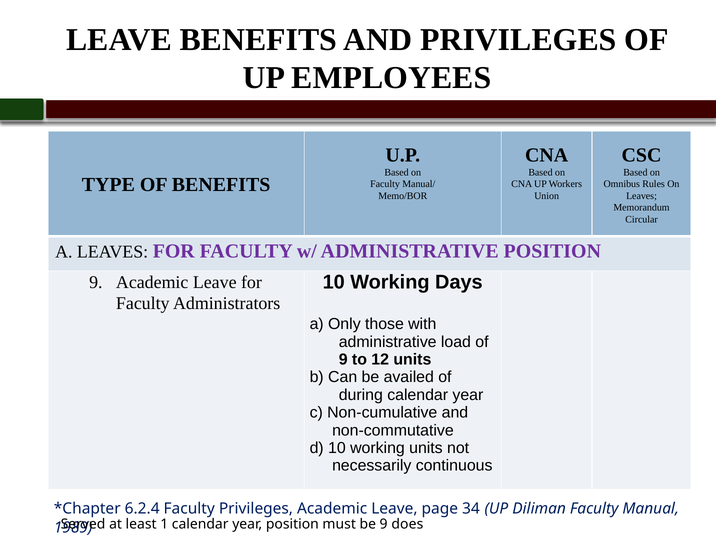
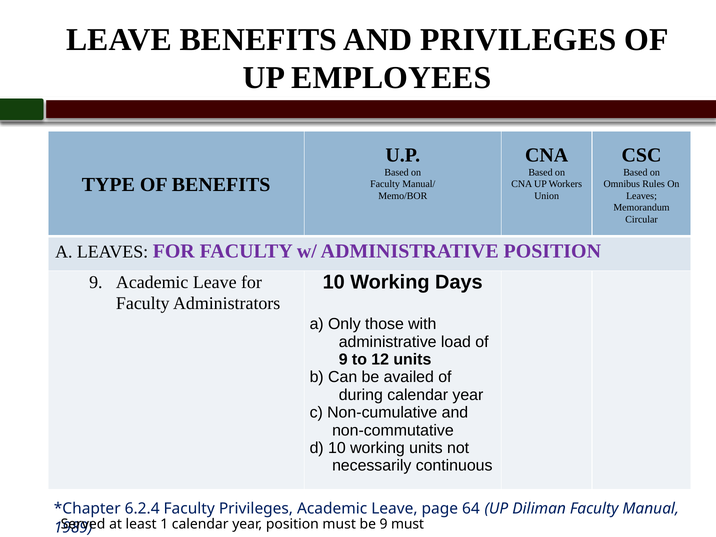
34: 34 -> 64
9 does: does -> must
